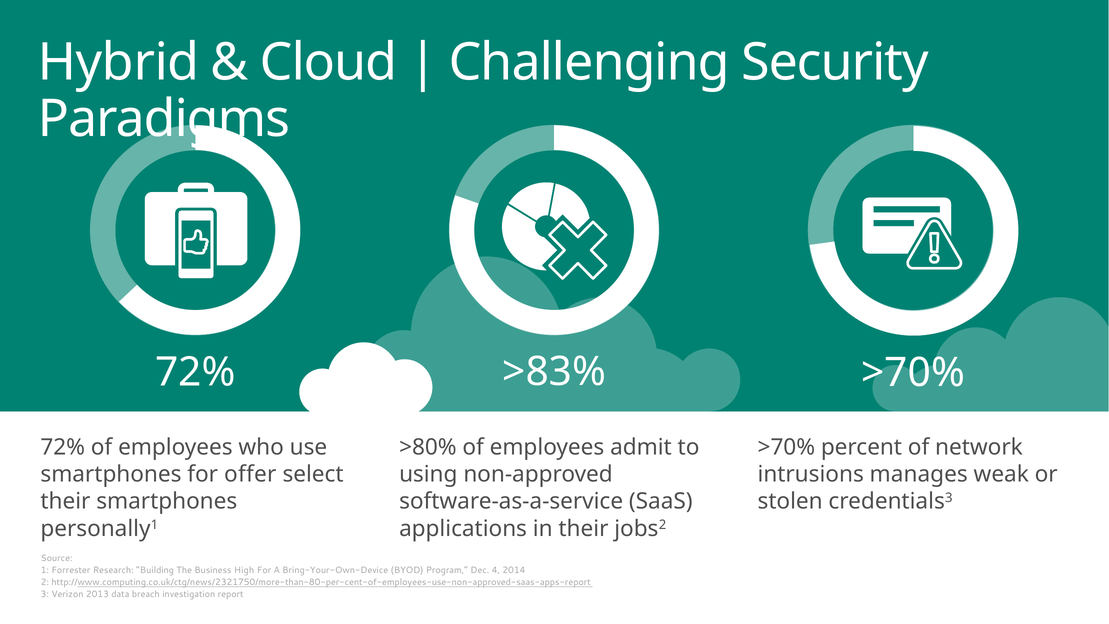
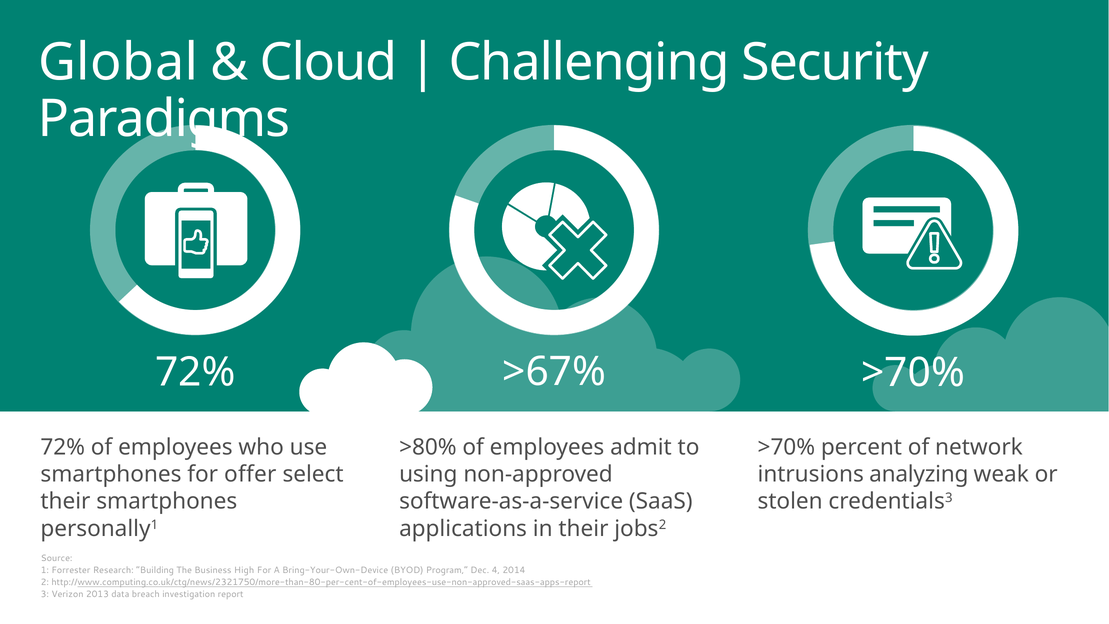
Hybrid: Hybrid -> Global
>83%: >83% -> >67%
manages: manages -> analyzing
